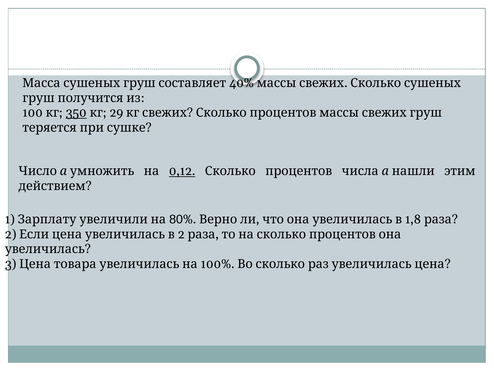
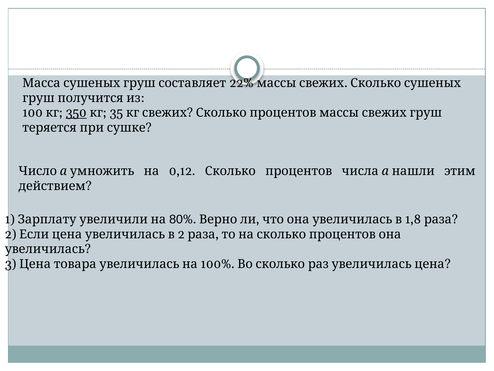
40%: 40% -> 22%
29: 29 -> 35
0,12 underline: present -> none
